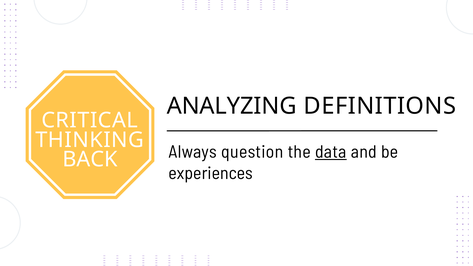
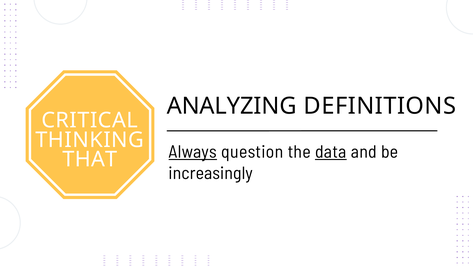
Always underline: none -> present
BACK: BACK -> THAT
experiences: experiences -> increasingly
